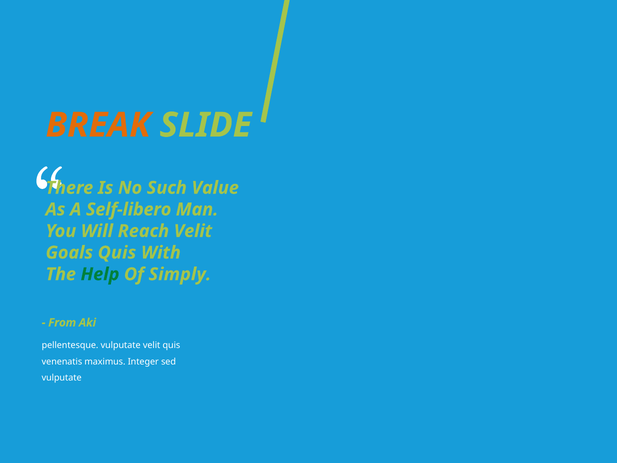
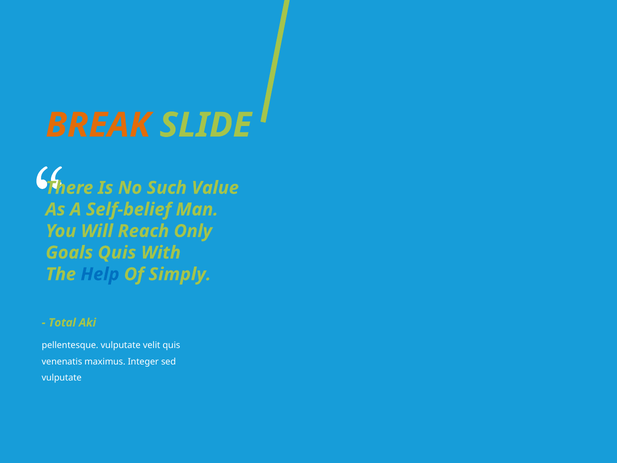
Self-libero: Self-libero -> Self-belief
Reach Velit: Velit -> Only
Help colour: green -> blue
From: From -> Total
